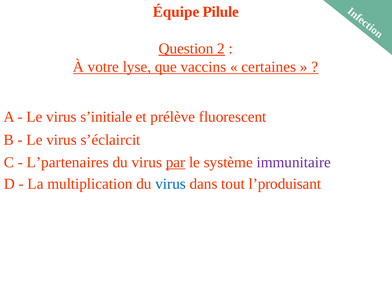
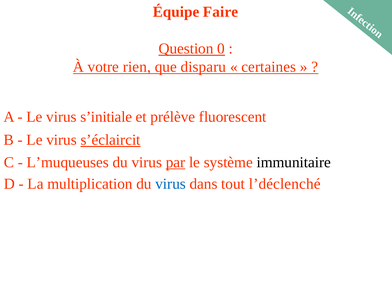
Pilule: Pilule -> Faire
2: 2 -> 0
lyse: lyse -> rien
vaccins: vaccins -> disparu
s’éclaircit underline: none -> present
L’partenaires: L’partenaires -> L’muqueuses
immunitaire colour: purple -> black
l’produisant: l’produisant -> l’déclenché
